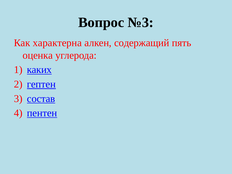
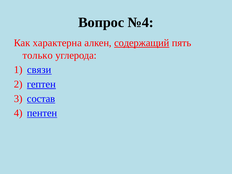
№3: №3 -> №4
содержащий underline: none -> present
оценка: оценка -> только
каких: каких -> связи
